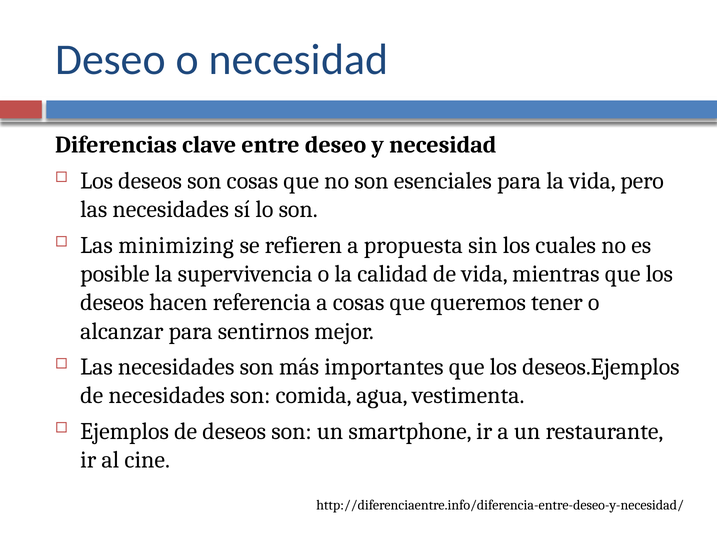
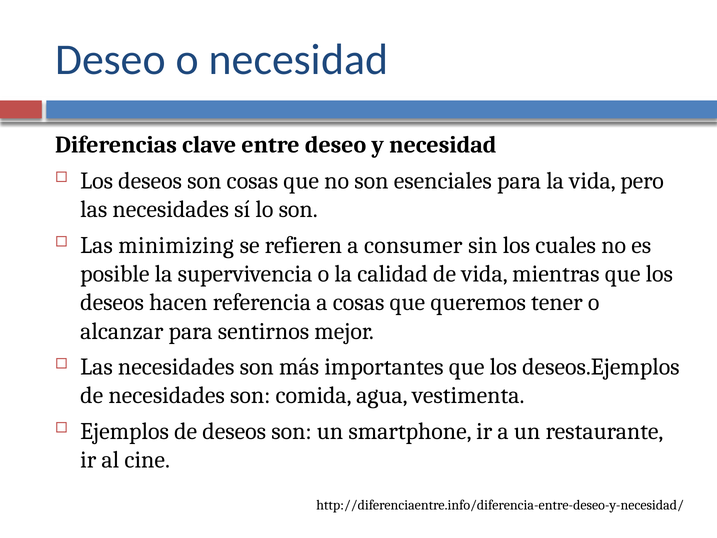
propuesta: propuesta -> consumer
